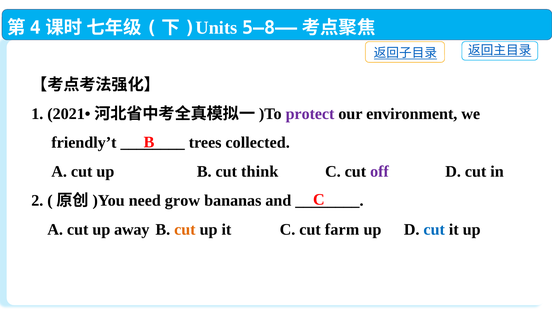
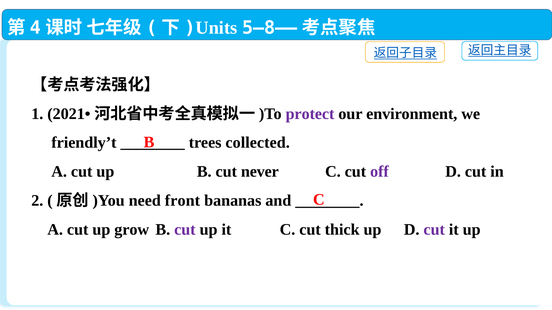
think: think -> never
grow: grow -> front
away: away -> grow
cut at (185, 230) colour: orange -> purple
farm: farm -> thick
cut at (434, 230) colour: blue -> purple
